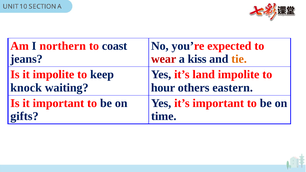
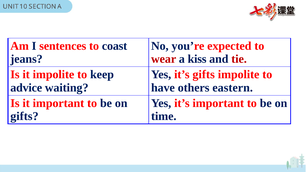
northern: northern -> sentences
tie colour: orange -> red
it’s land: land -> gifts
knock: knock -> advice
hour: hour -> have
